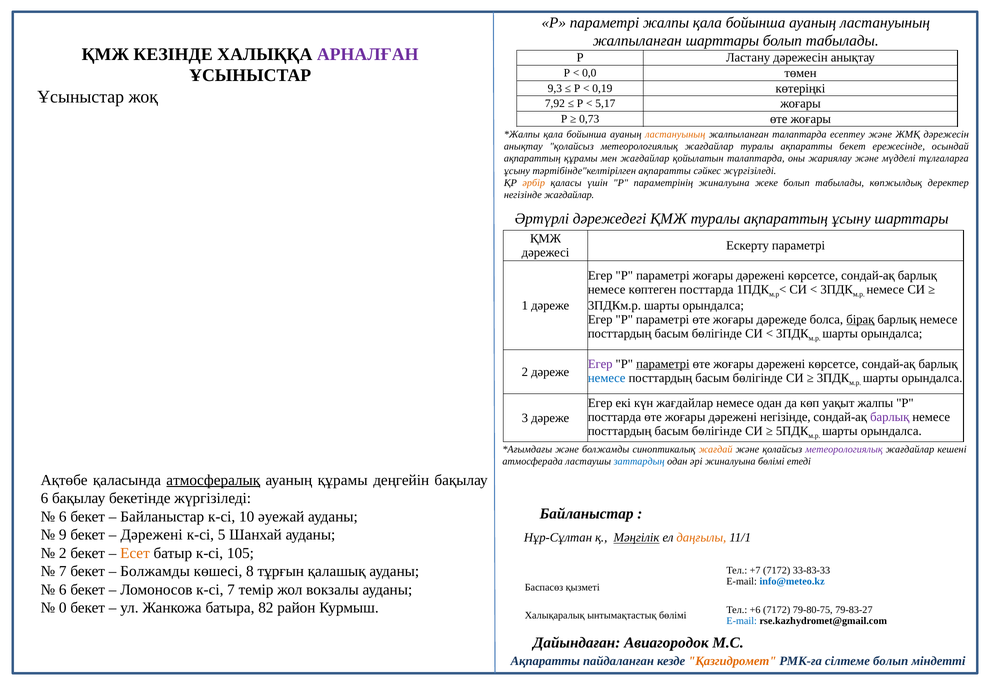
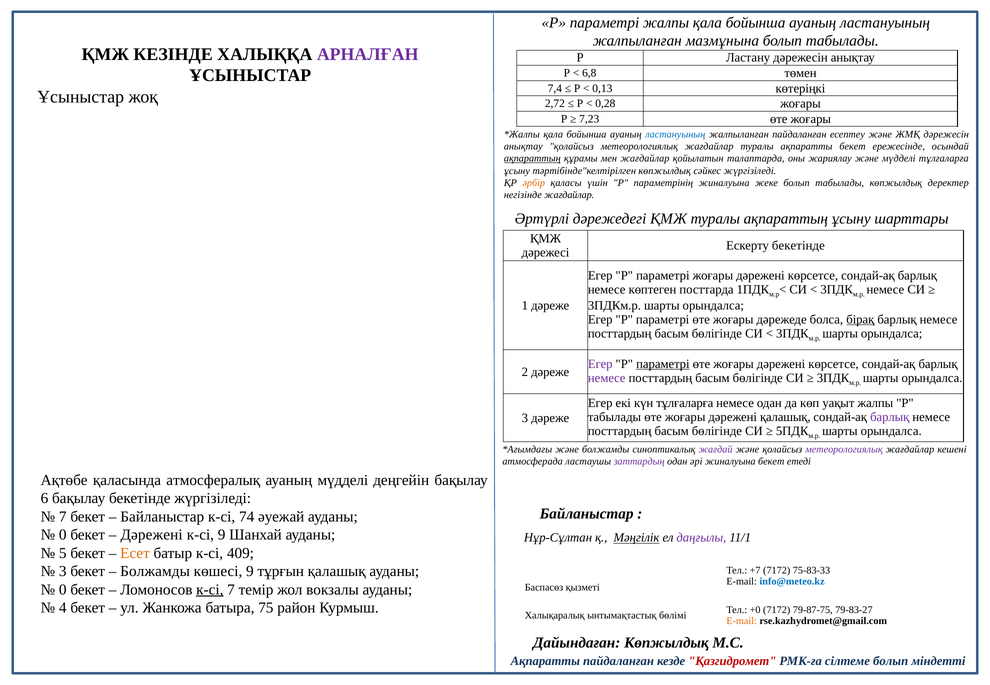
жалпыланған шарттары: шарттары -> мазмұнына
0,0: 0,0 -> 6,8
9,3: 9,3 -> 7,4
0,19: 0,19 -> 0,13
7,92: 7,92 -> 2,72
5,17: 5,17 -> 0,28
0,73: 0,73 -> 7,23
ластануының at (675, 134) colour: orange -> blue
жалпыланған талаптарда: талаптарда -> пайдаланған
ақпараттың at (532, 159) underline: none -> present
тәртібінде"келтірілген ақпаратты: ақпаратты -> көпжылдық
Ескерту параметрі: параметрі -> бекетінде
немесе at (607, 378) colour: blue -> purple
күн жағдайлар: жағдайлар -> тұлғаларға
посттарда at (615, 417): посттарда -> табылады
дәрежені негізінде: негізінде -> қалашық
жағдай colour: orange -> purple
заттардың colour: blue -> purple
жиналуына бөлімі: бөлімі -> бекет
атмосфералық underline: present -> none
ауаның құрамы: құрамы -> мүдделі
6 at (63, 517): 6 -> 7
10: 10 -> 74
9 at (63, 535): 9 -> 0
к-сі 5: 5 -> 9
даңғылы colour: orange -> purple
2 at (63, 553): 2 -> 5
105: 105 -> 409
7 at (63, 572): 7 -> 3
көшесі 8: 8 -> 9
33-83-33: 33-83-33 -> 75-83-33
6 at (63, 590): 6 -> 0
к-сі at (210, 590) underline: none -> present
0: 0 -> 4
82: 82 -> 75
+6: +6 -> +0
79-80-75: 79-80-75 -> 79-87-75
E-mail at (742, 621) colour: blue -> orange
Дайындаған Авиагородок: Авиагородок -> Көпжылдық
Қазгидромет colour: orange -> red
